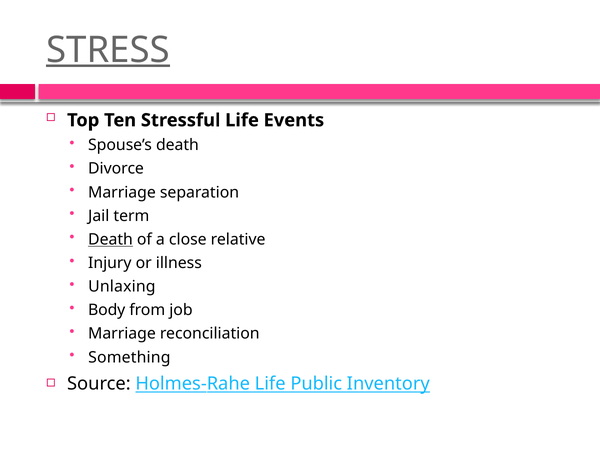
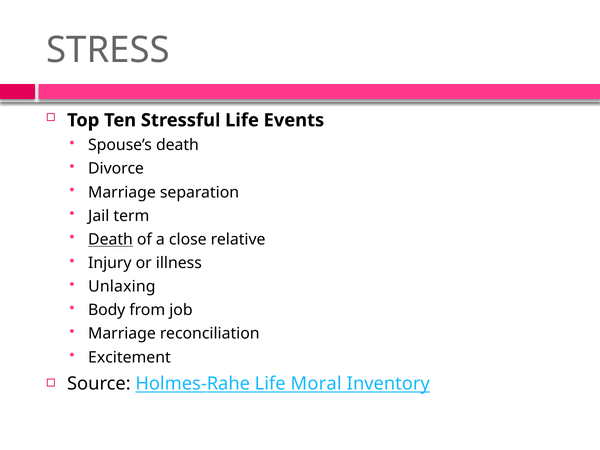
STRESS underline: present -> none
Something: Something -> Excitement
Public: Public -> Moral
